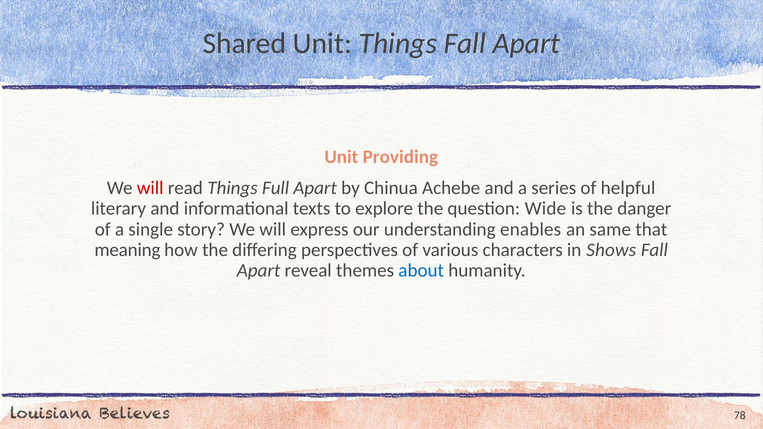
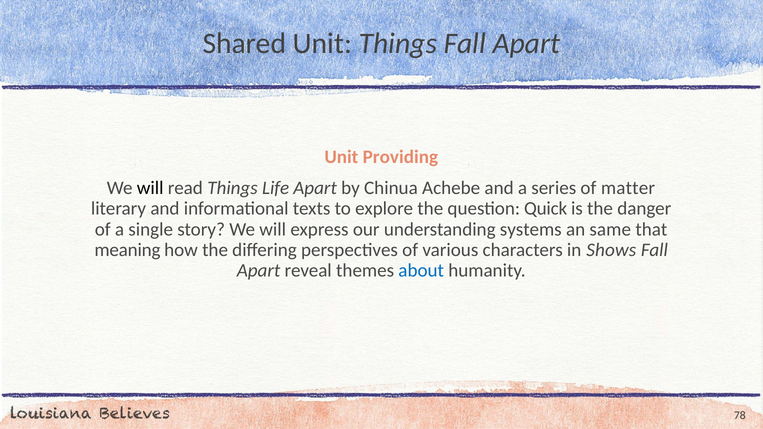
will at (150, 188) colour: red -> black
Full: Full -> Life
helpful: helpful -> matter
Wide: Wide -> Quick
enables: enables -> systems
